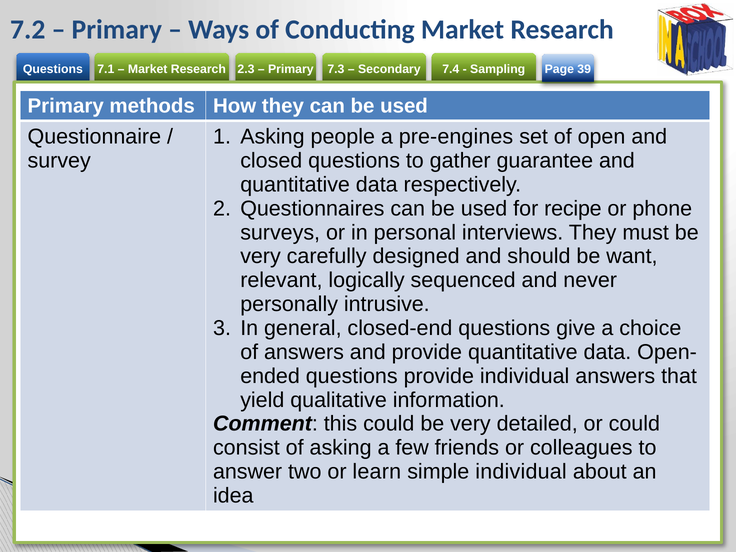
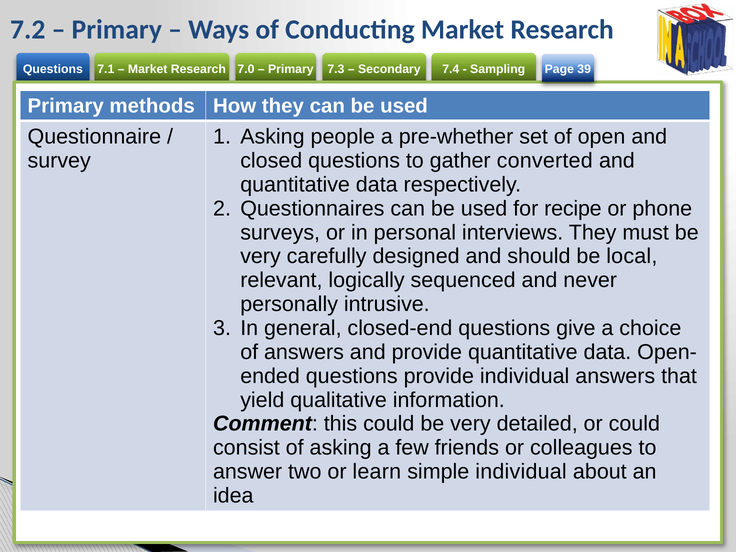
2.3: 2.3 -> 7.0
pre-engines: pre-engines -> pre-whether
guarantee: guarantee -> converted
want: want -> local
